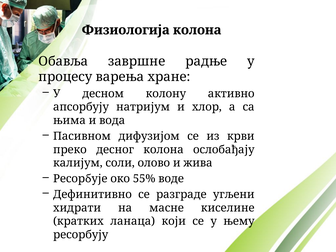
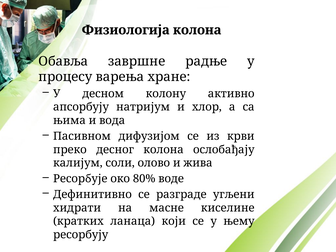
55%: 55% -> 80%
